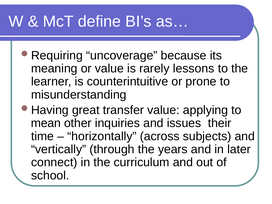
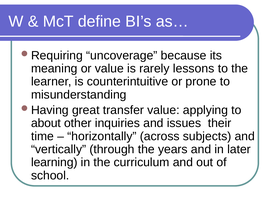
mean: mean -> about
connect: connect -> learning
